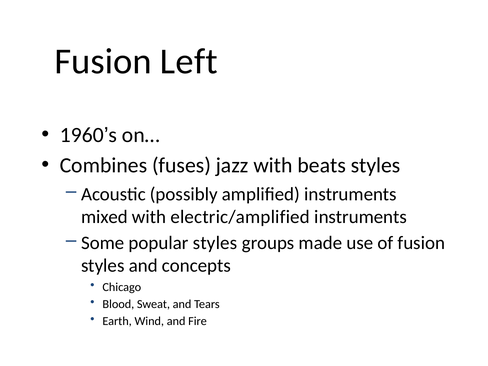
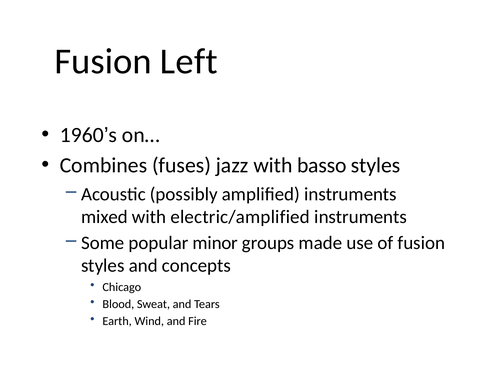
beats: beats -> basso
popular styles: styles -> minor
